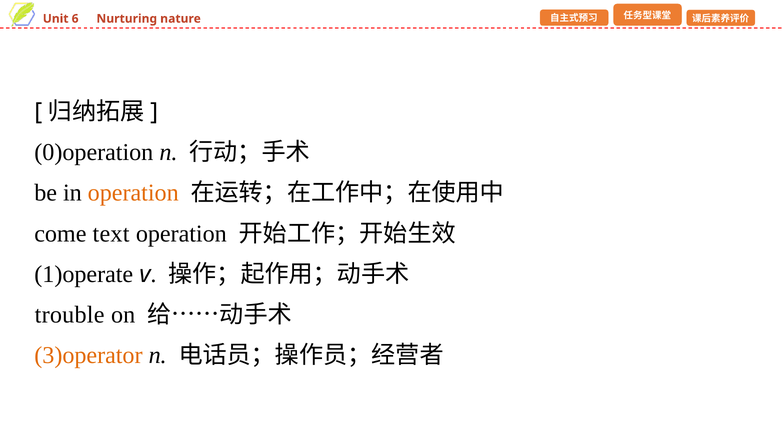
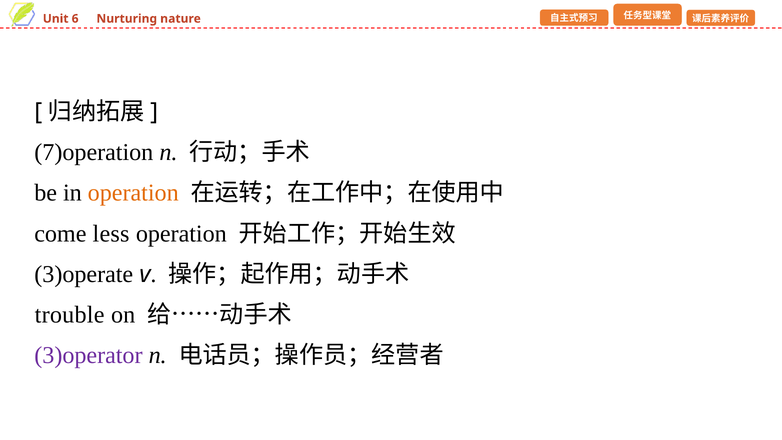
0)operation: 0)operation -> 7)operation
text: text -> less
1)operate: 1)operate -> 3)operate
3)operator colour: orange -> purple
